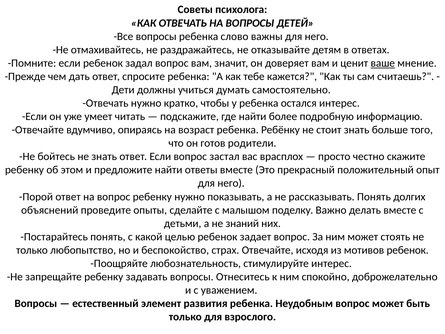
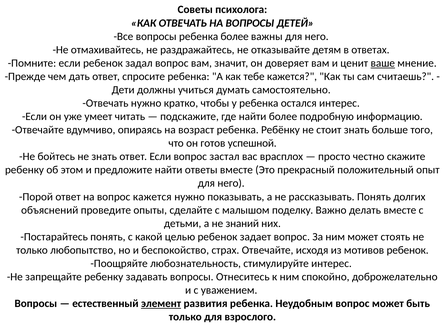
ребенка слово: слово -> более
родители: родители -> успешной
вопрос ребенку: ребенку -> кажется
элемент underline: none -> present
